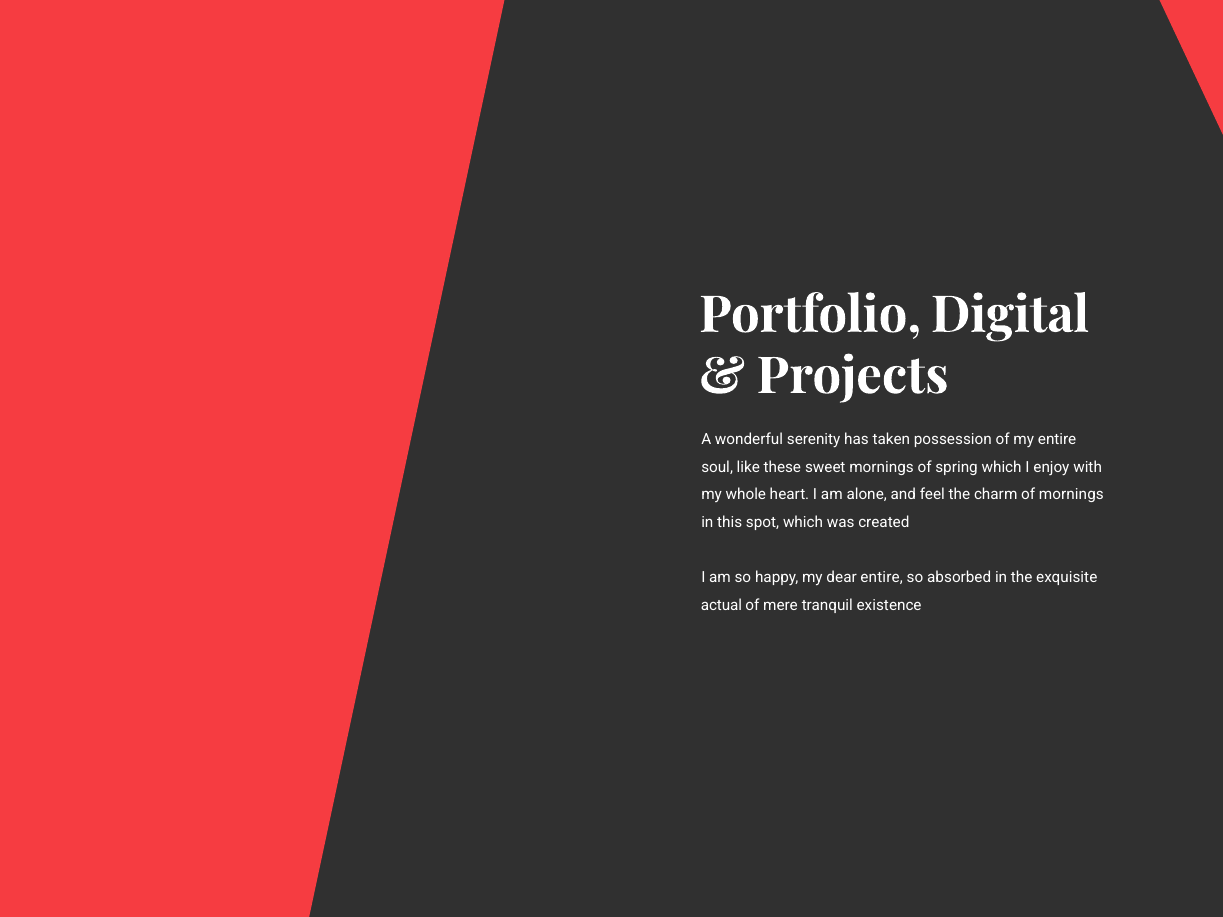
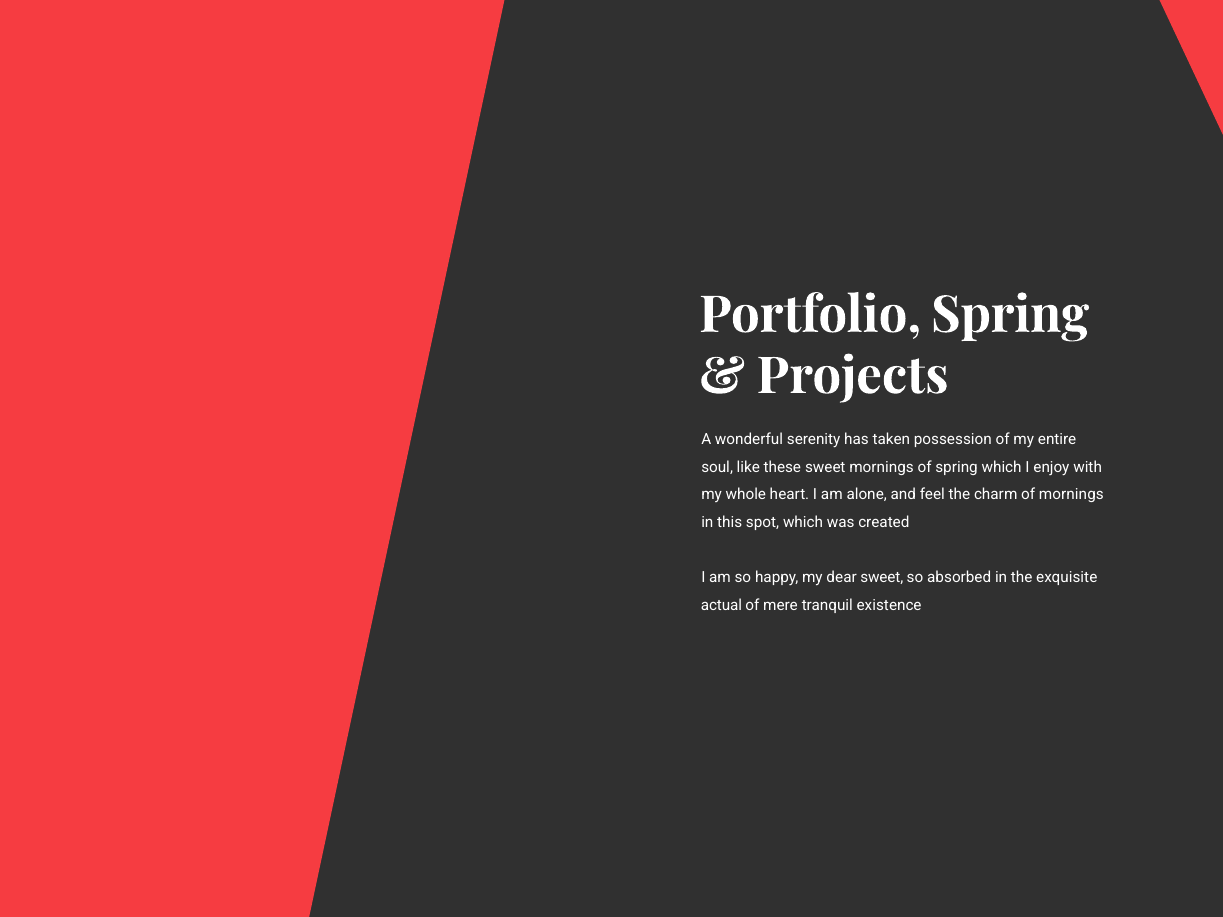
Portfolio Digital: Digital -> Spring
dear entire: entire -> sweet
